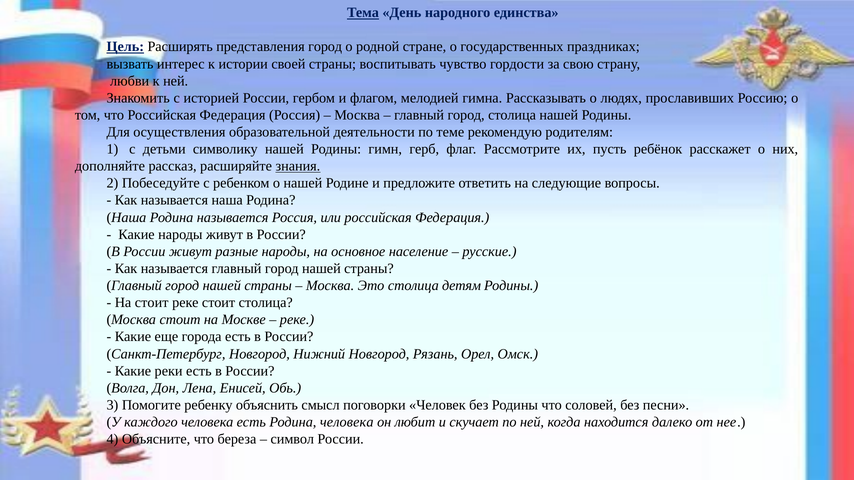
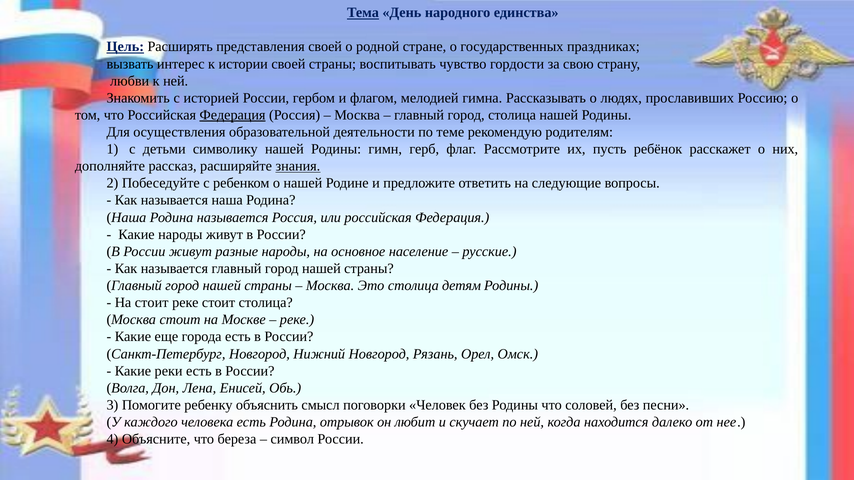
представления город: город -> своей
Федерация at (233, 115) underline: none -> present
Родина человека: человека -> отрывок
